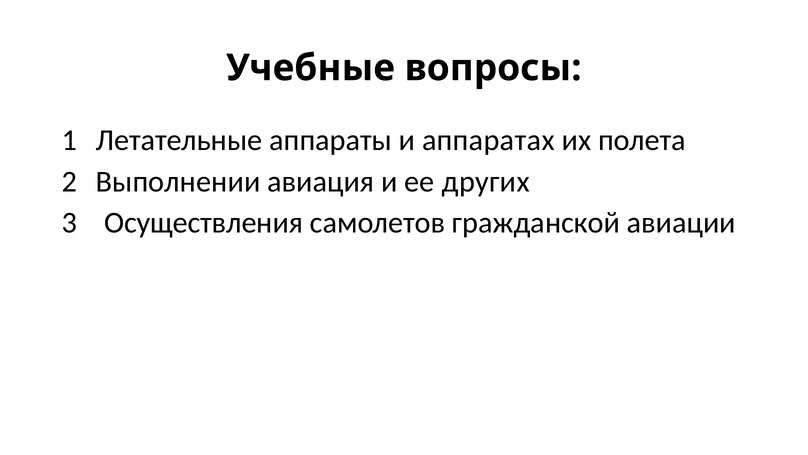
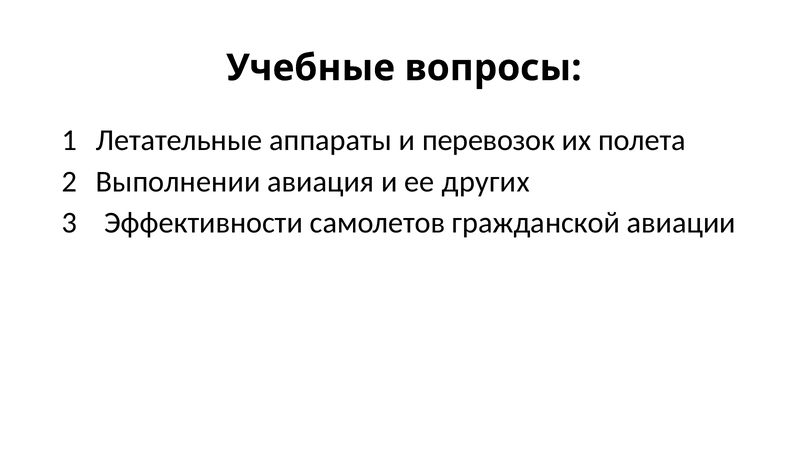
аппаратах: аппаратах -> перевозок
Осуществления: Осуществления -> Эффективности
